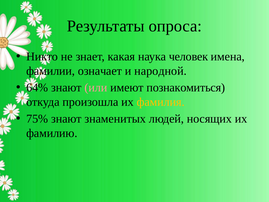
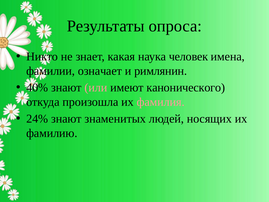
народной: народной -> римлянин
64%: 64% -> 40%
познакомиться: познакомиться -> канонического
фамилия colour: yellow -> pink
75%: 75% -> 24%
